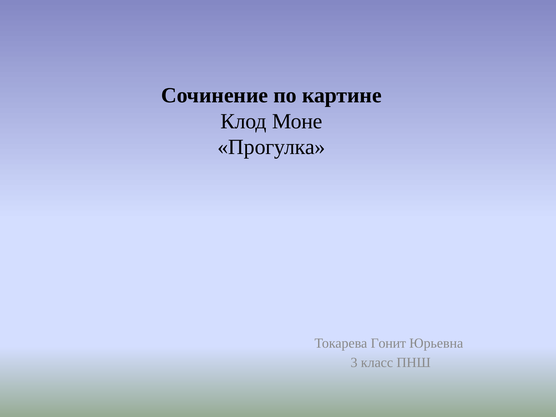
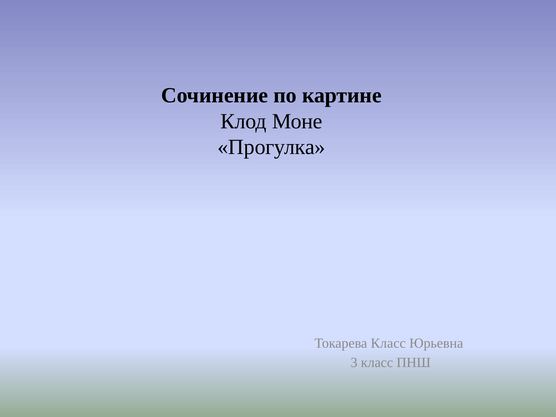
Токарева Гонит: Гонит -> Класс
